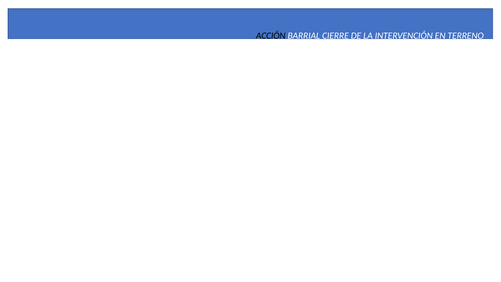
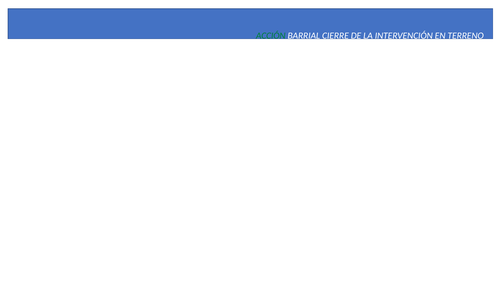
ACCIÓN colour: black -> green
